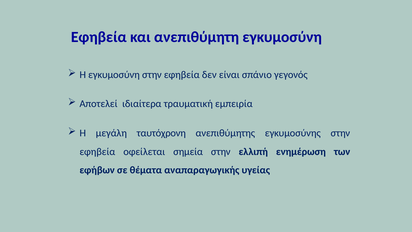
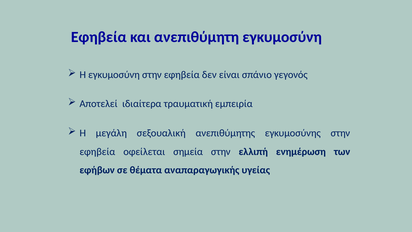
ταυτόχρονη: ταυτόχρονη -> σεξουαλική
